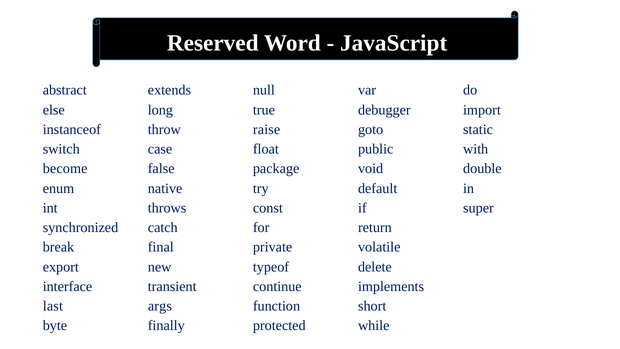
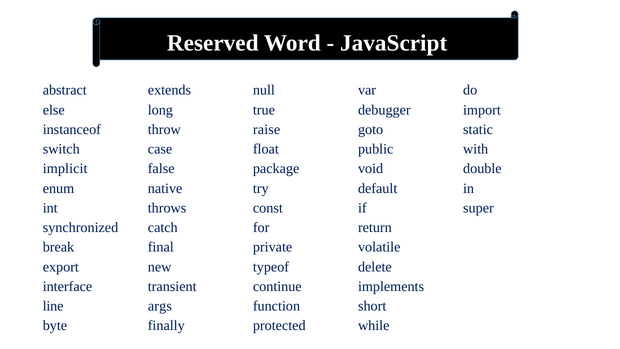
become: become -> implicit
last: last -> line
